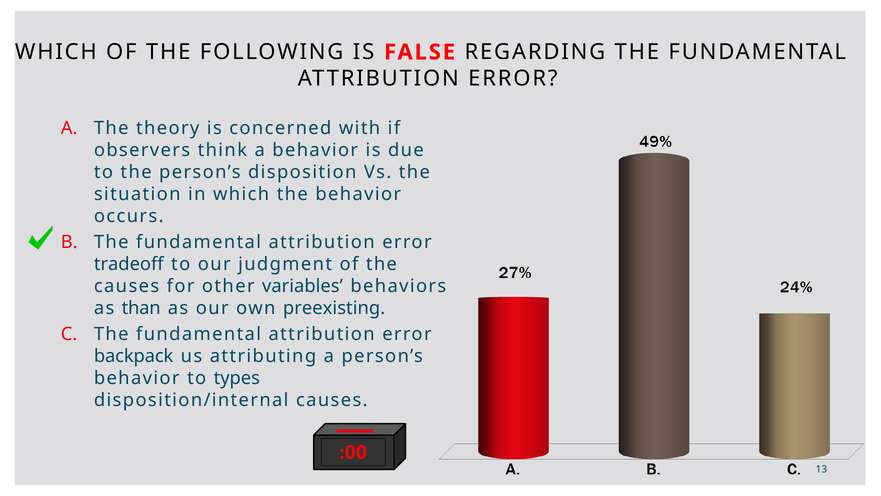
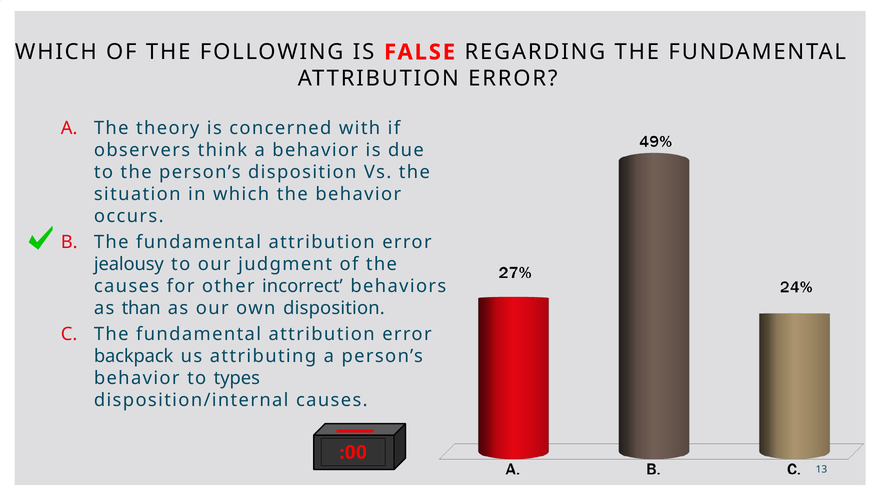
tradeoff: tradeoff -> jealousy
variables: variables -> incorrect
own preexisting: preexisting -> disposition
